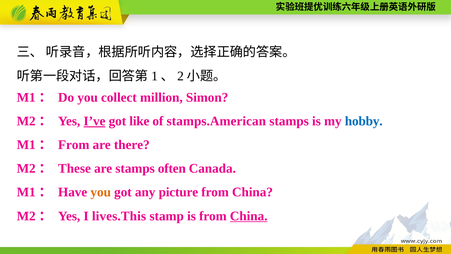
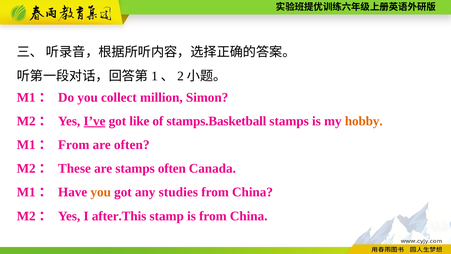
stamps.American: stamps.American -> stamps.Basketball
hobby colour: blue -> orange
are there: there -> often
picture: picture -> studies
lives.This: lives.This -> after.This
China at (249, 216) underline: present -> none
